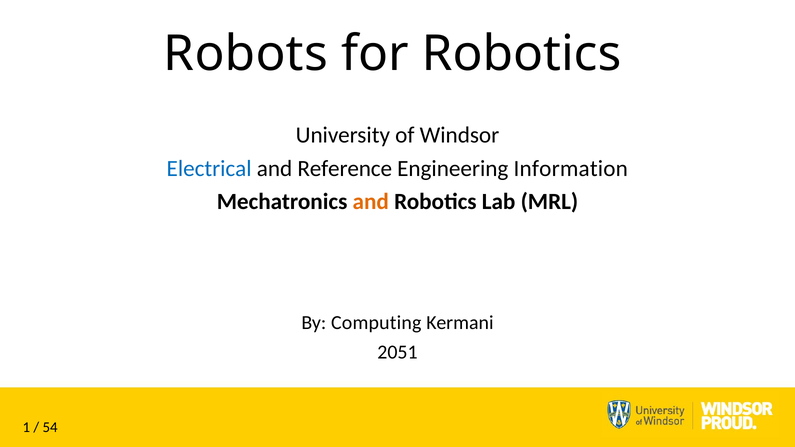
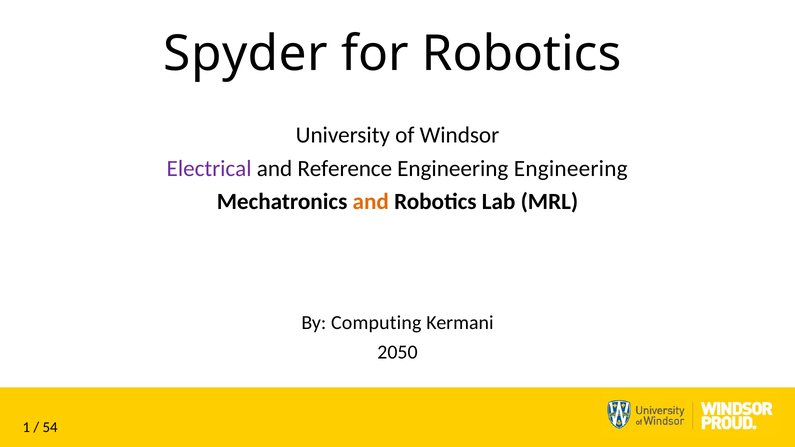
Robots: Robots -> Spyder
Electrical colour: blue -> purple
Engineering Information: Information -> Engineering
2051: 2051 -> 2050
